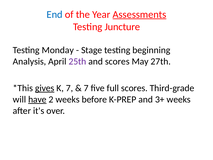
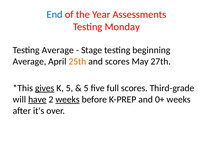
Assessments underline: present -> none
Juncture: Juncture -> Monday
Testing Monday: Monday -> Average
Analysis at (29, 61): Analysis -> Average
25th colour: purple -> orange
K 7: 7 -> 5
7 at (86, 88): 7 -> 5
weeks at (68, 99) underline: none -> present
3+: 3+ -> 0+
